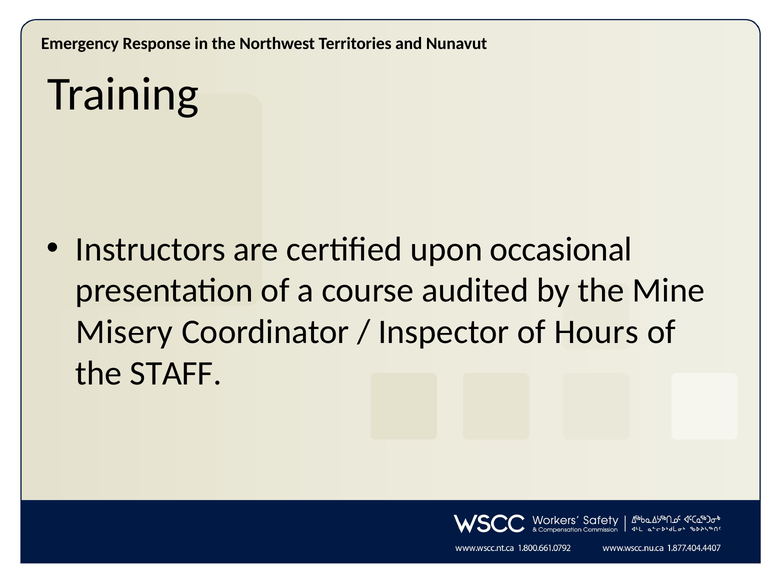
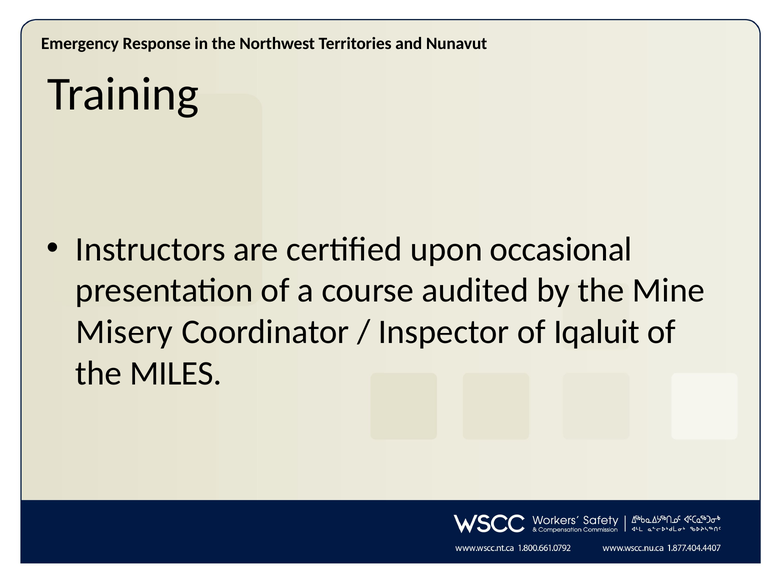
Hours: Hours -> Iqaluit
STAFF: STAFF -> MILES
